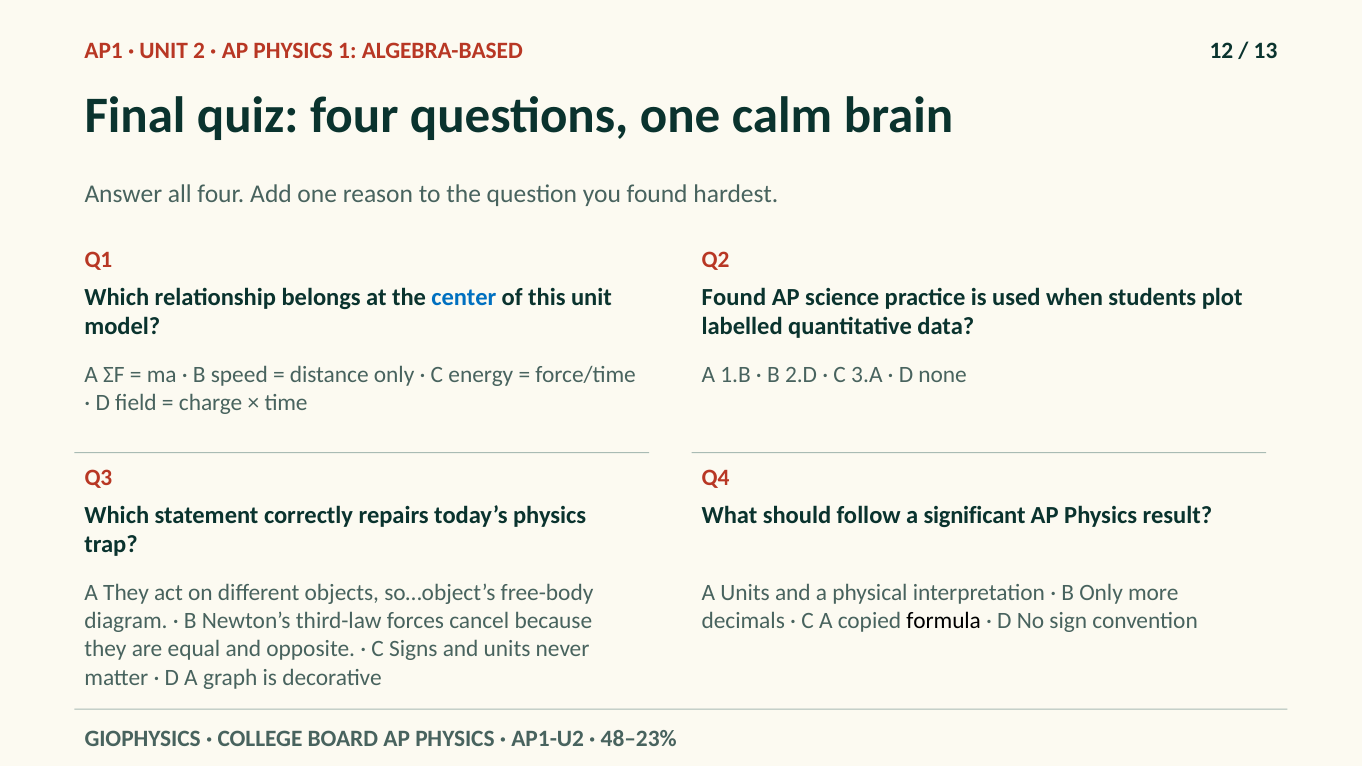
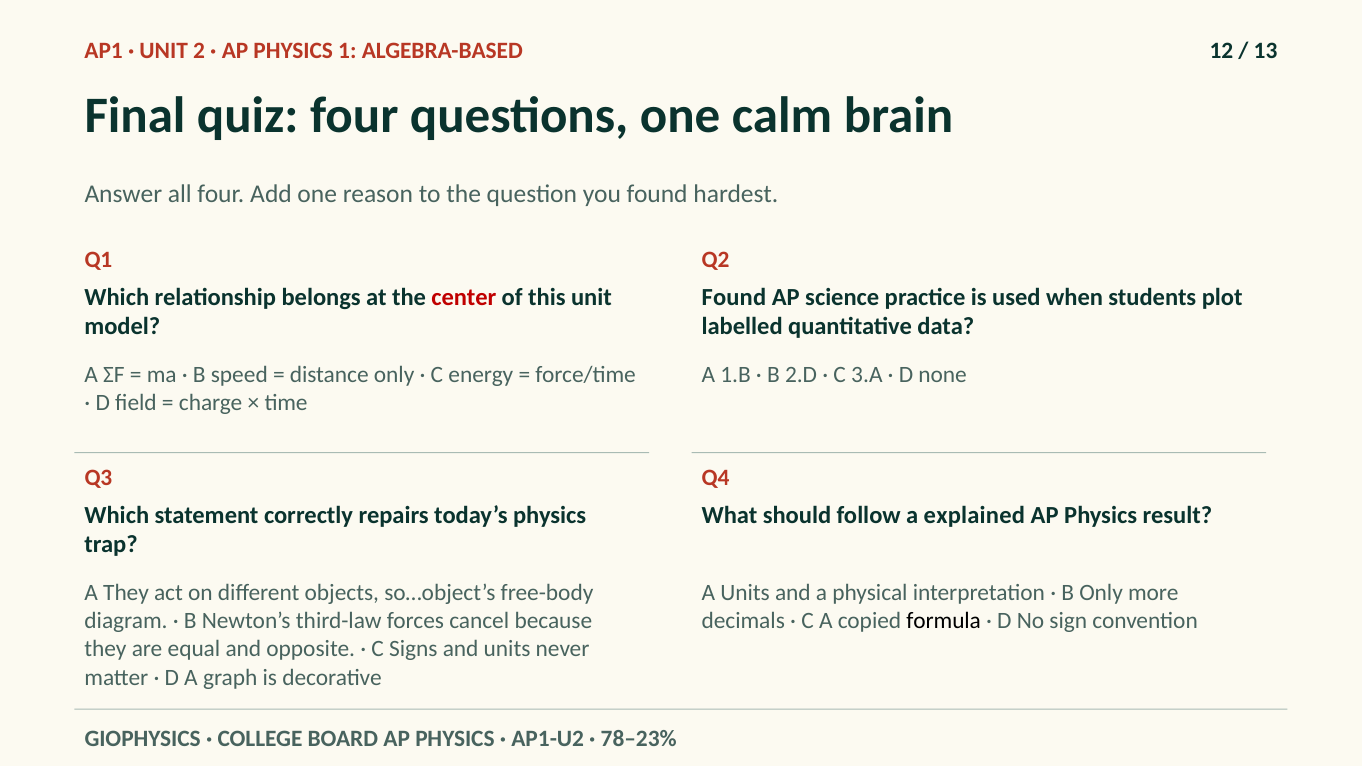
center colour: blue -> red
significant: significant -> explained
48–23%: 48–23% -> 78–23%
